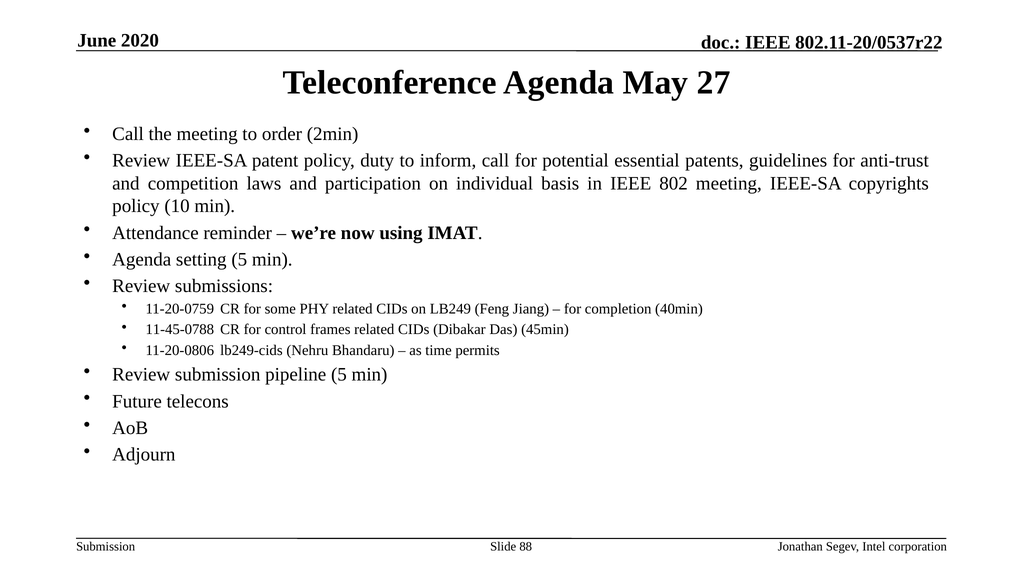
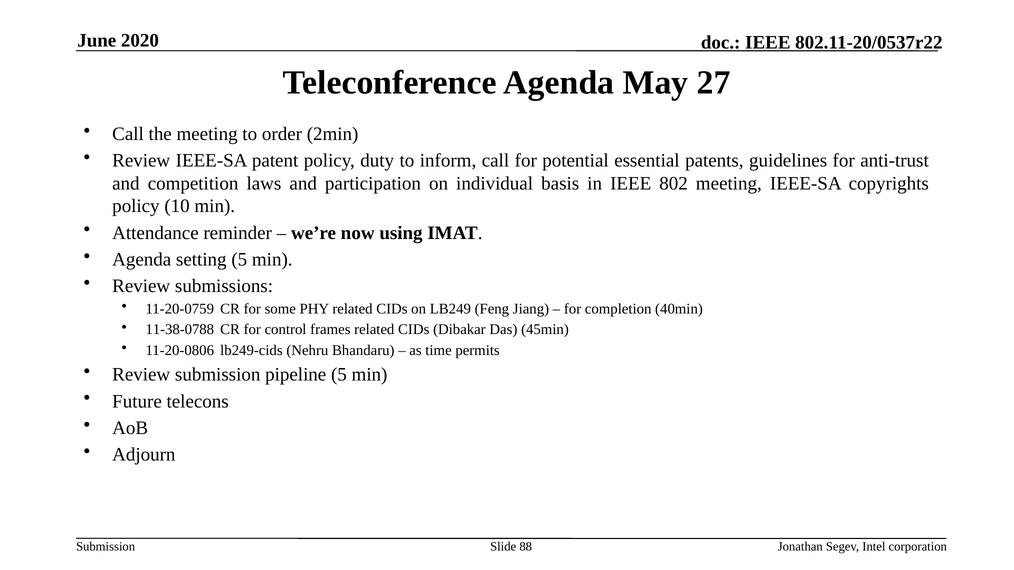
11-45-0788: 11-45-0788 -> 11-38-0788
